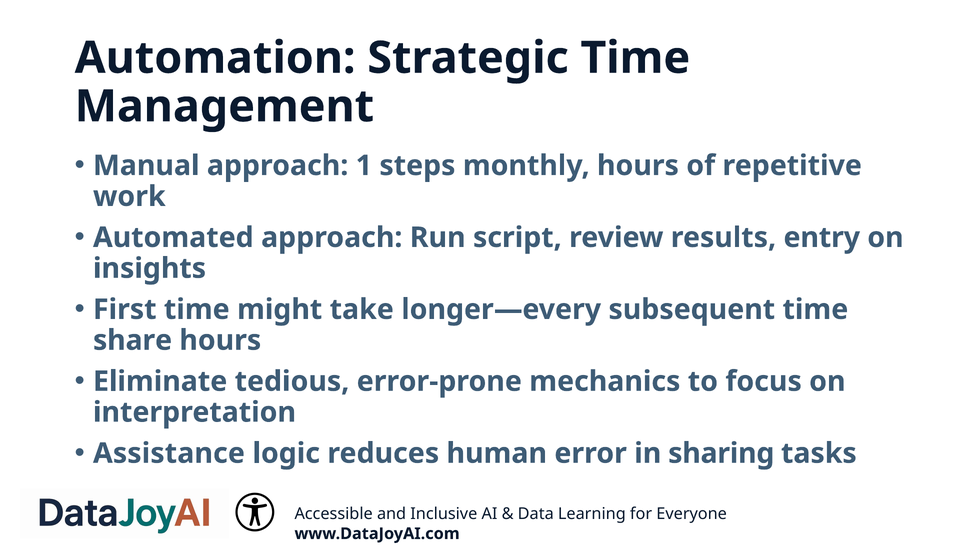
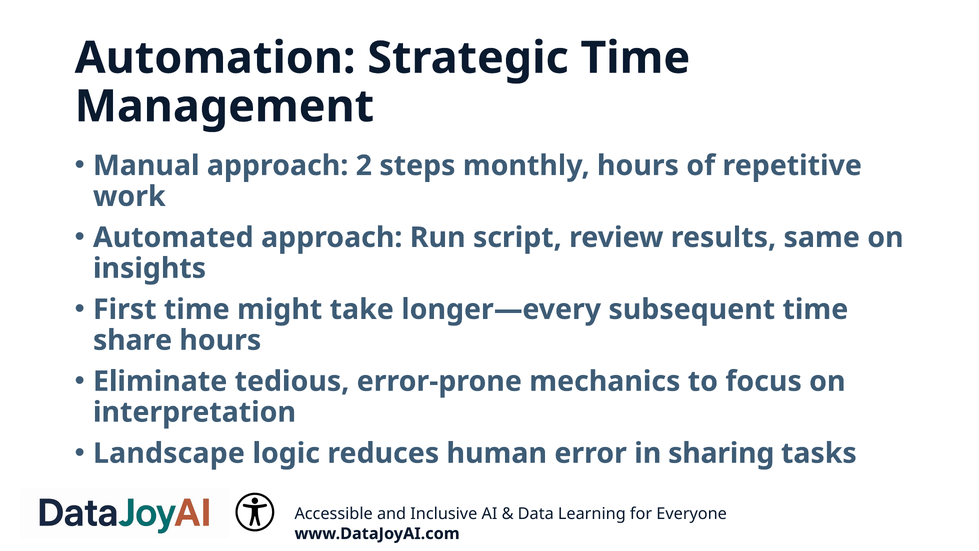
1: 1 -> 2
entry: entry -> same
Assistance: Assistance -> Landscape
